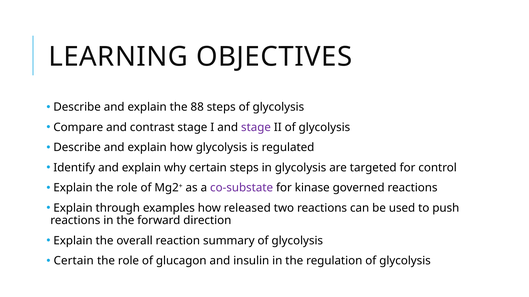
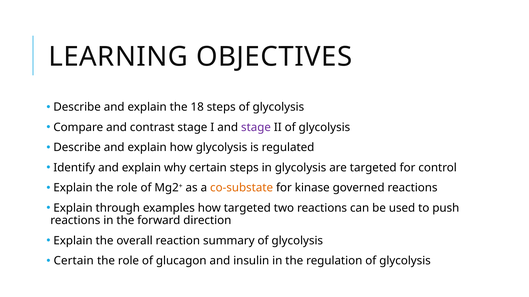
88: 88 -> 18
co-substate colour: purple -> orange
how released: released -> targeted
